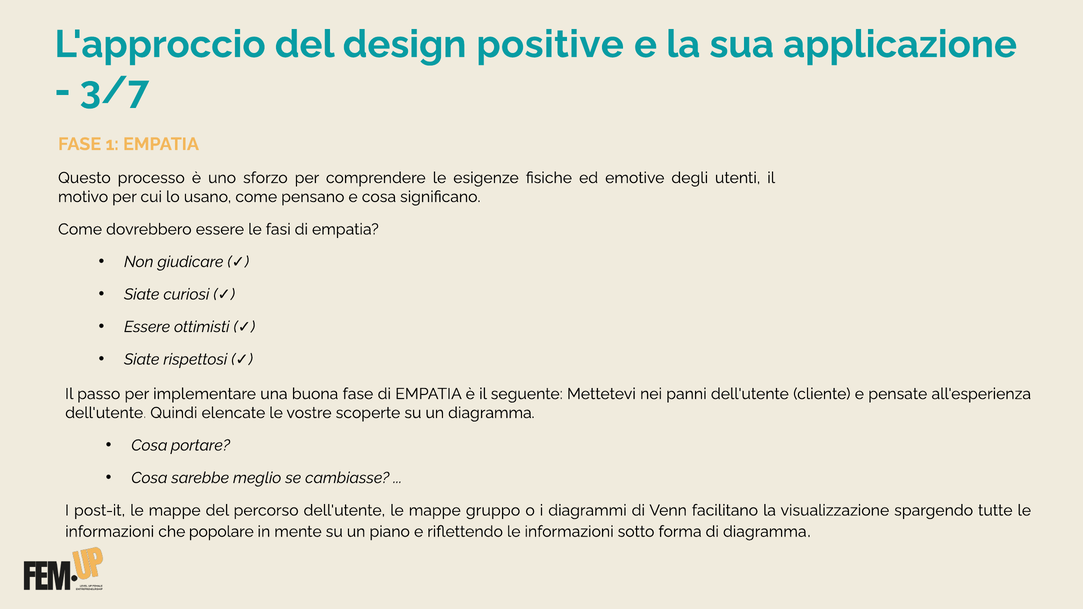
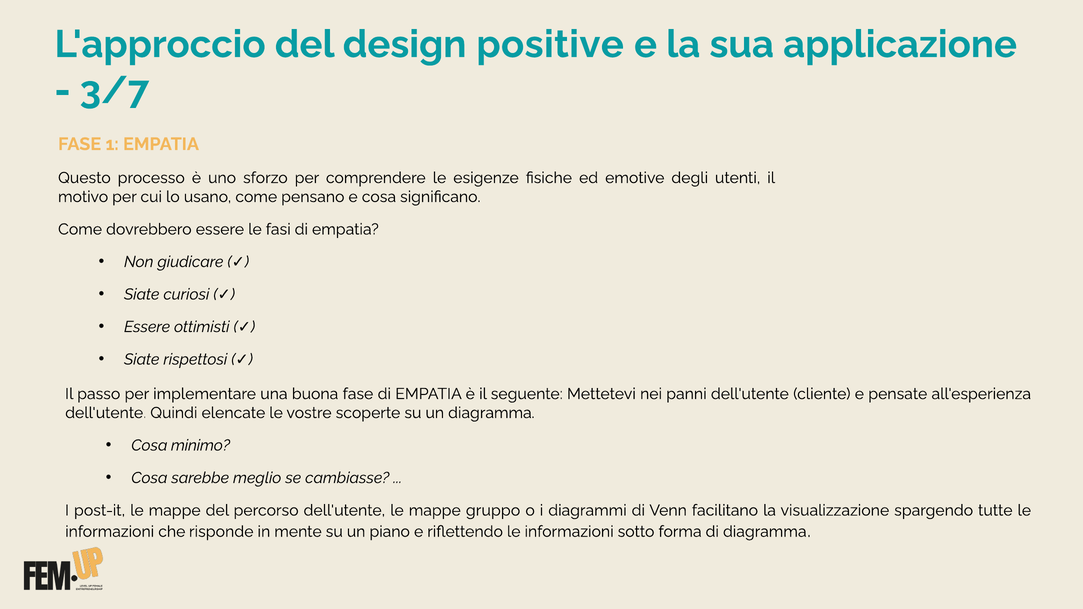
portare: portare -> minimo
popolare: popolare -> risponde
